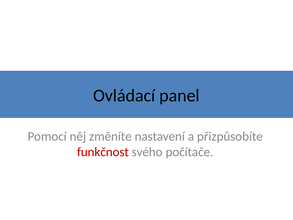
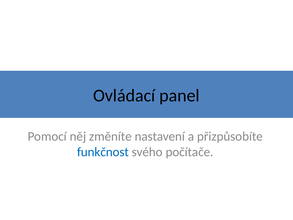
funkčnost colour: red -> blue
